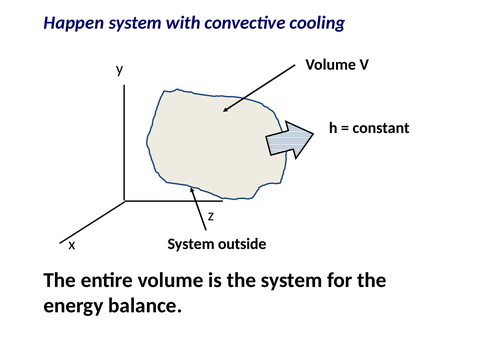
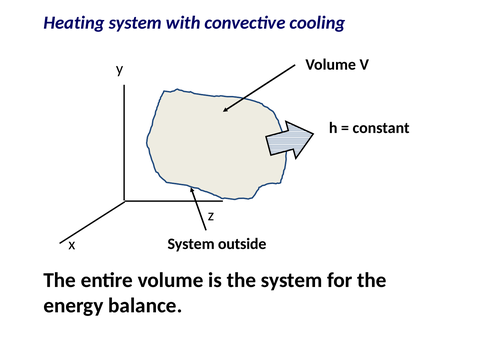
Happen: Happen -> Heating
